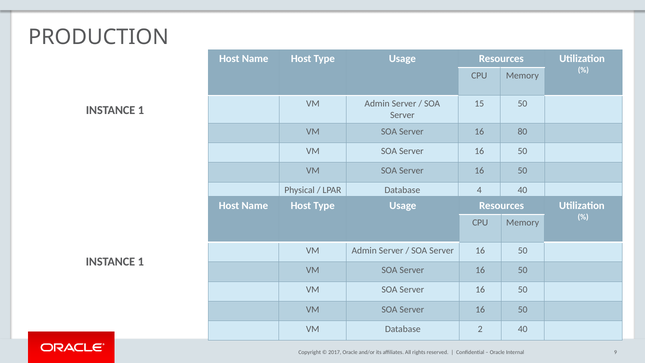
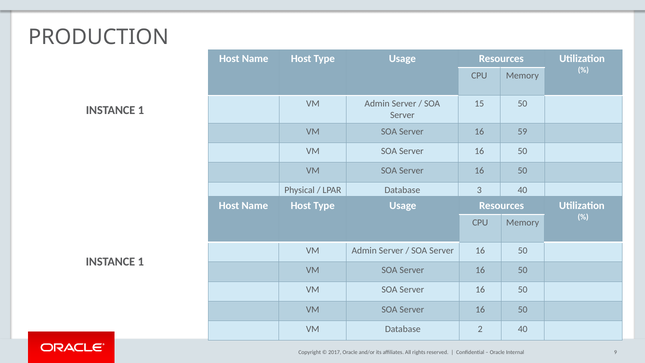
80: 80 -> 59
4: 4 -> 3
